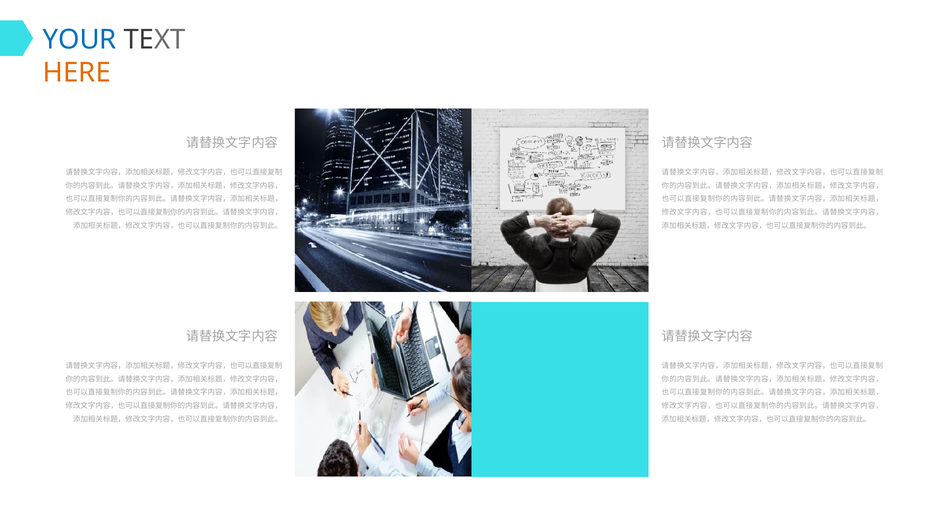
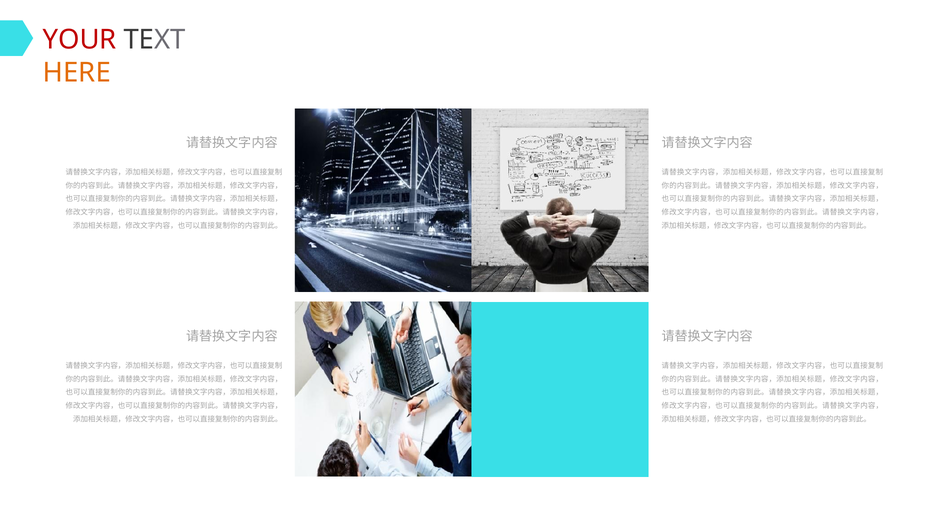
YOUR colour: blue -> red
